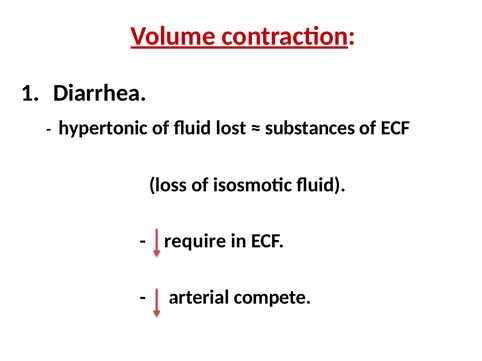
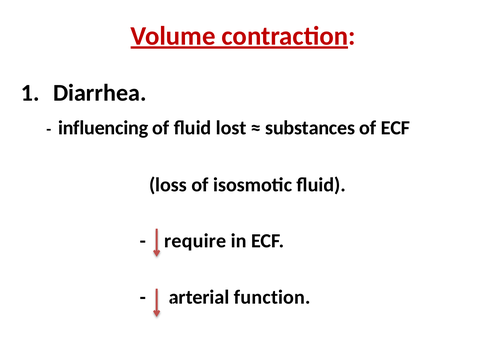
hypertonic: hypertonic -> influencing
compete: compete -> function
